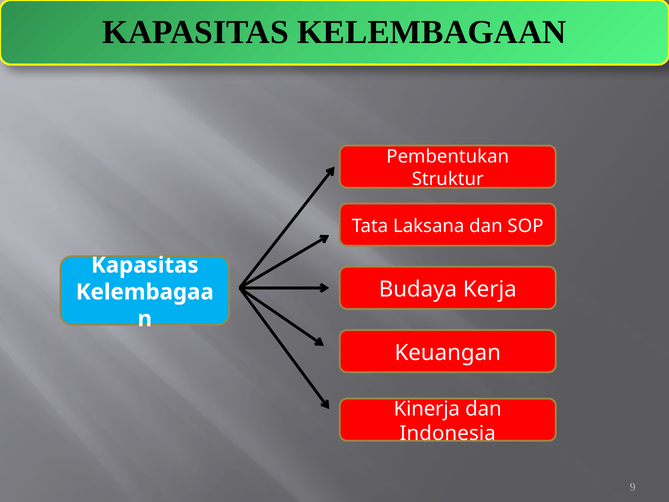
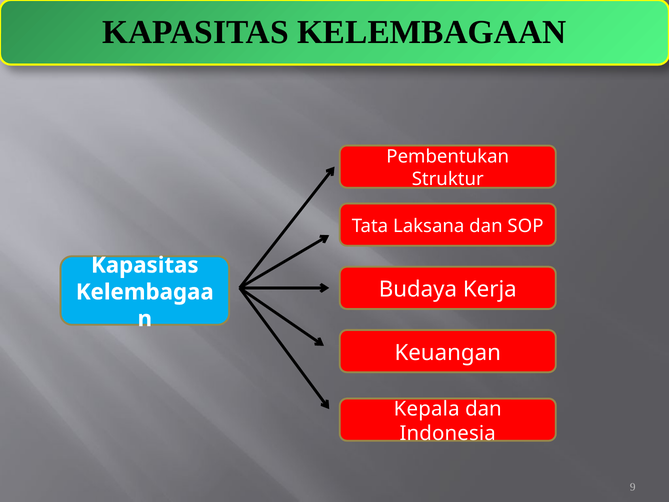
Kinerja: Kinerja -> Kepala
